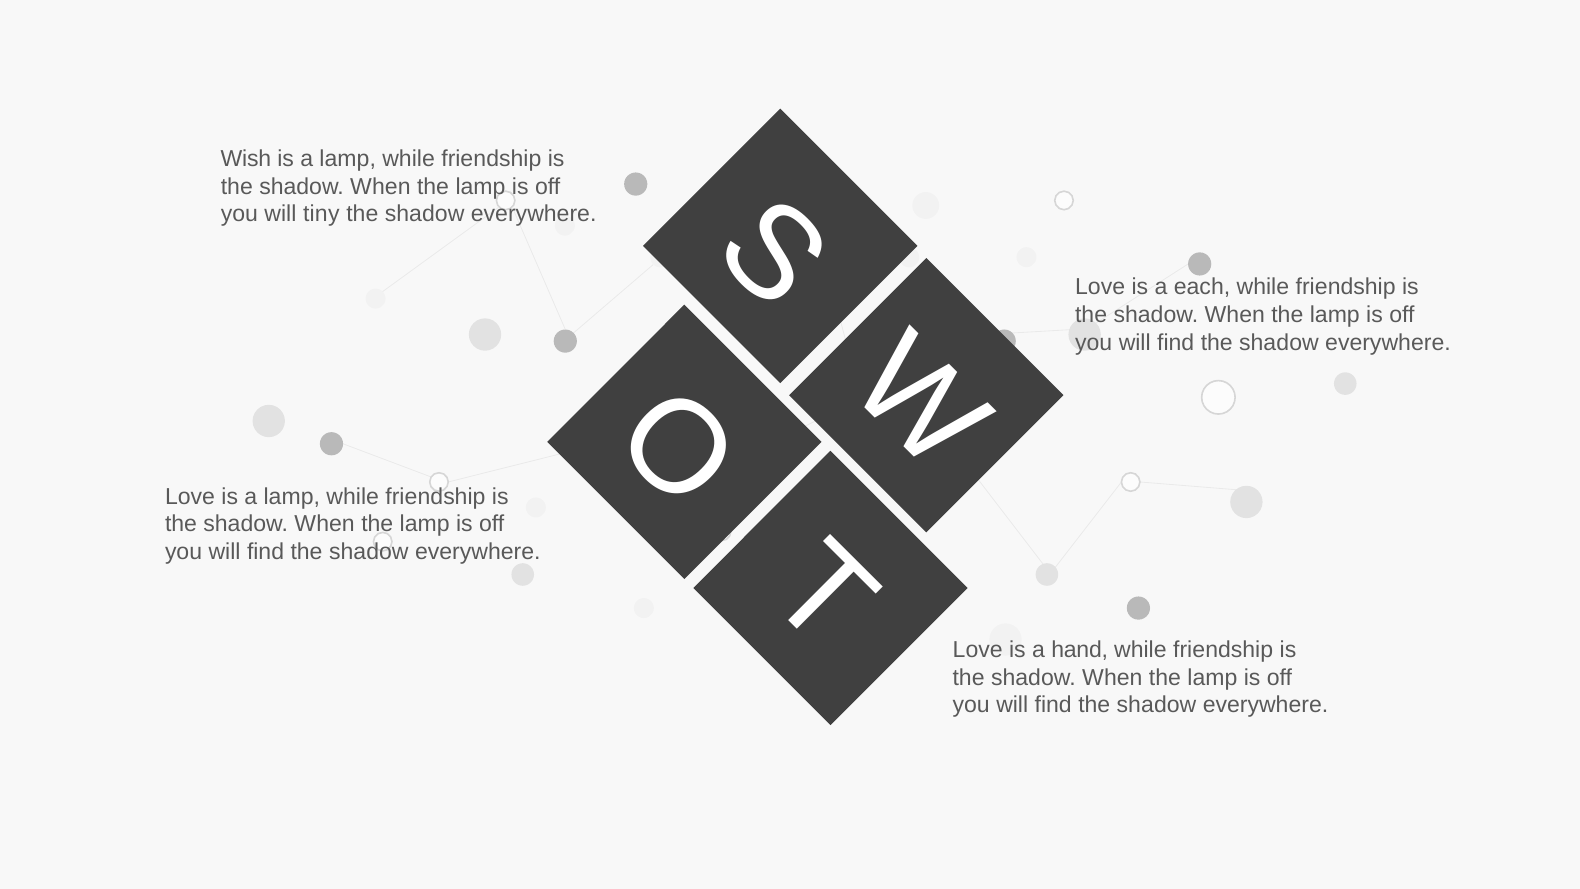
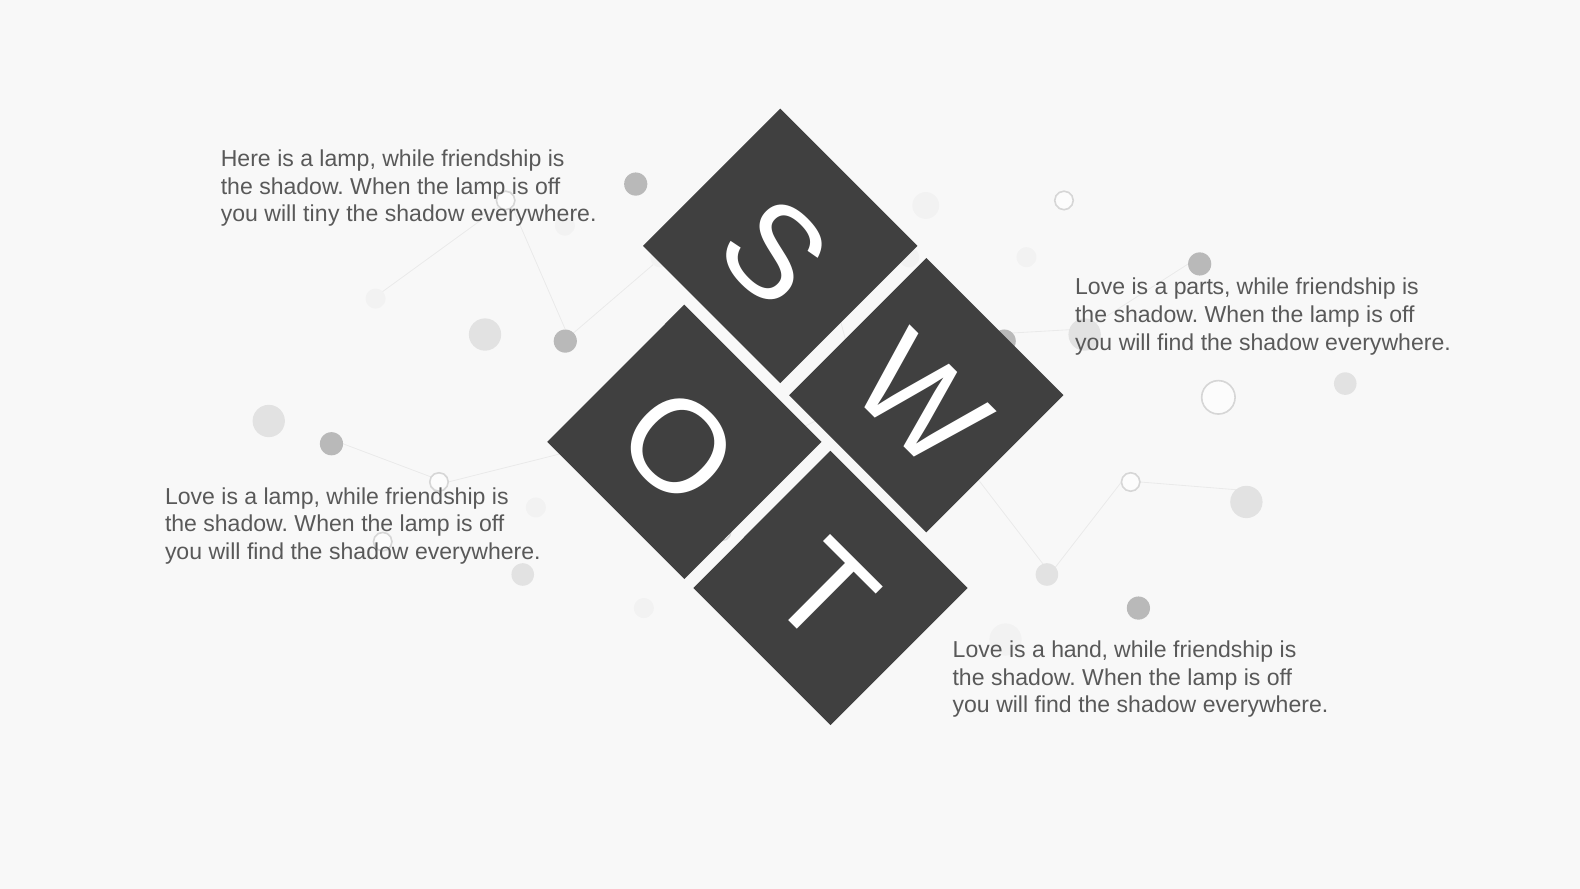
Wish: Wish -> Here
each: each -> parts
